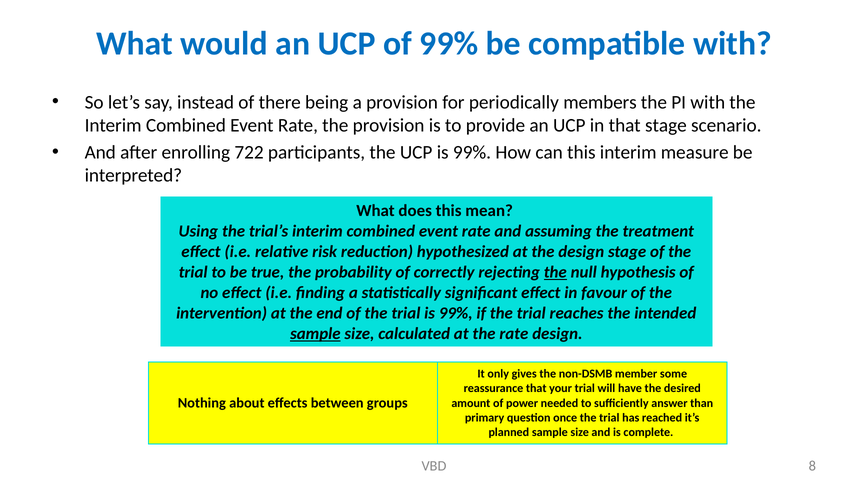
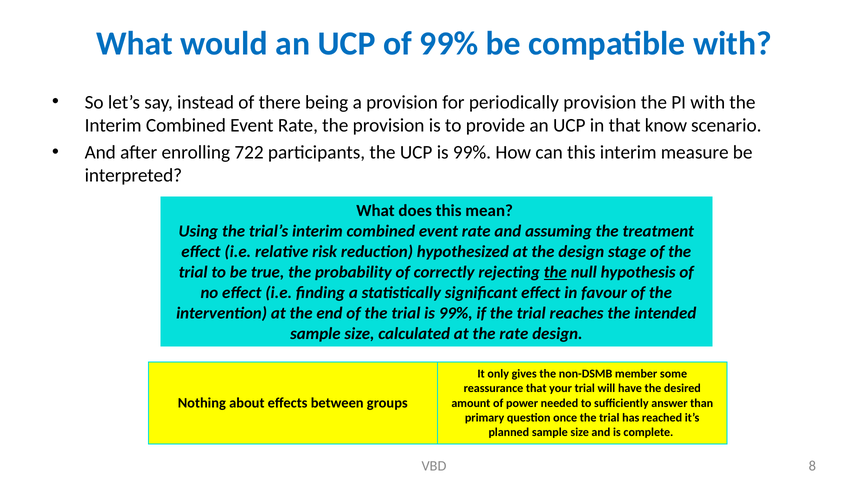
periodically members: members -> provision
that stage: stage -> know
sample at (315, 334) underline: present -> none
